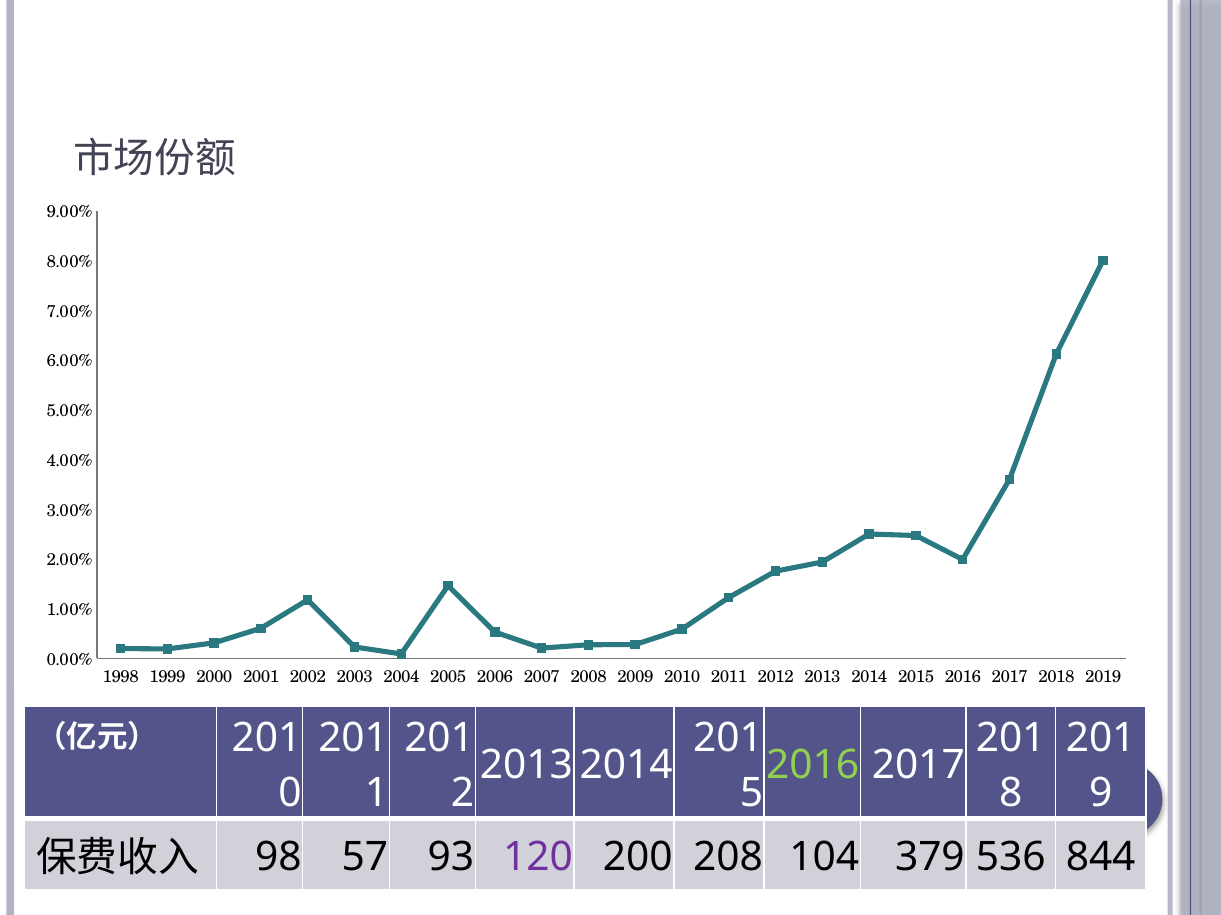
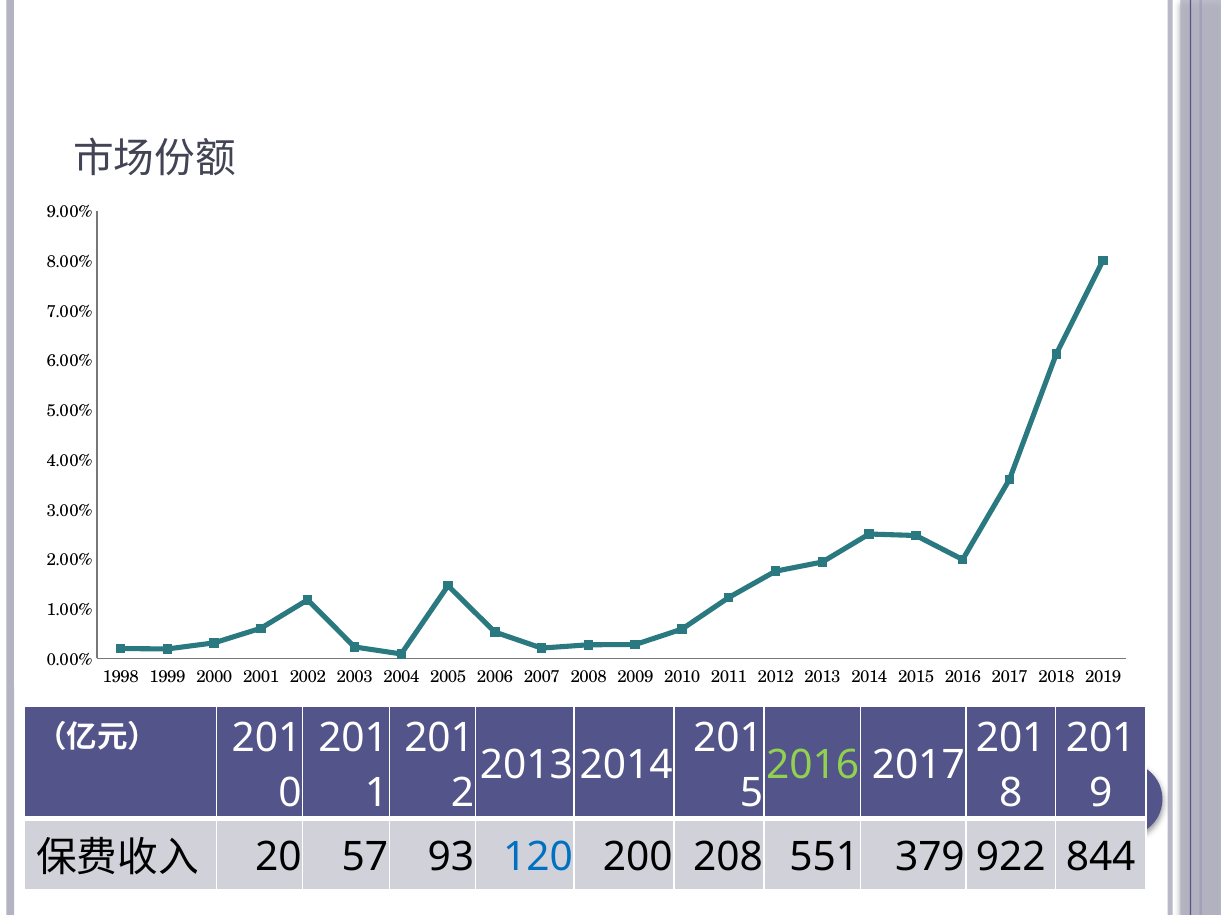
98: 98 -> 20
120 colour: purple -> blue
104: 104 -> 551
536: 536 -> 922
